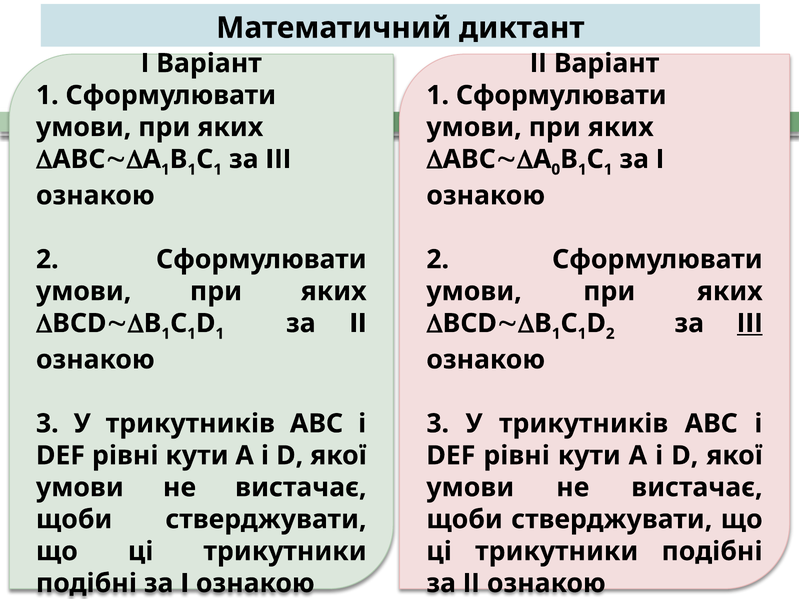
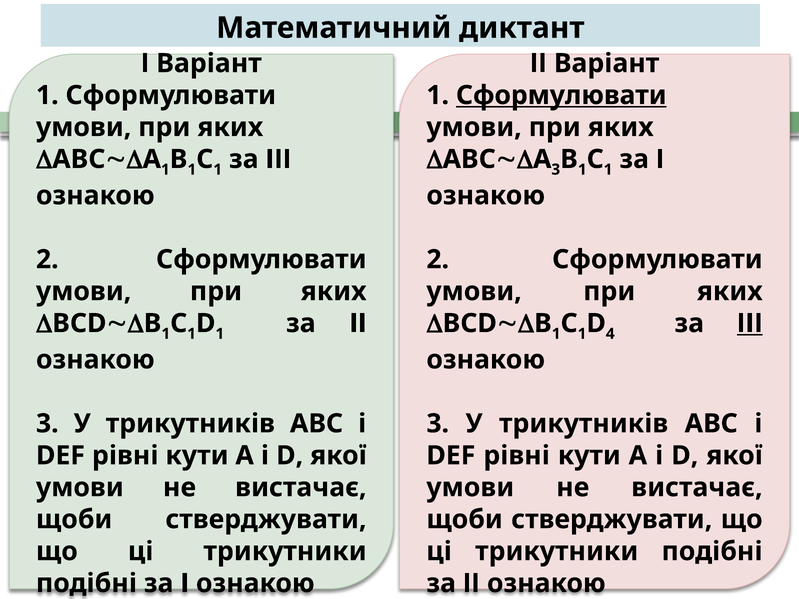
Сформулювати at (561, 95) underline: none -> present
0 at (556, 170): 0 -> 3
D 2: 2 -> 4
